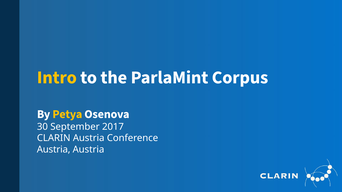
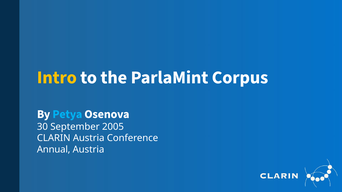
Petya colour: yellow -> light blue
2017: 2017 -> 2005
Austria at (54, 150): Austria -> Annual
